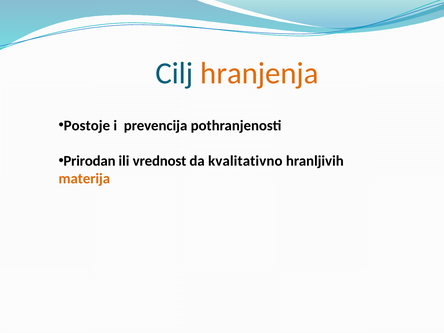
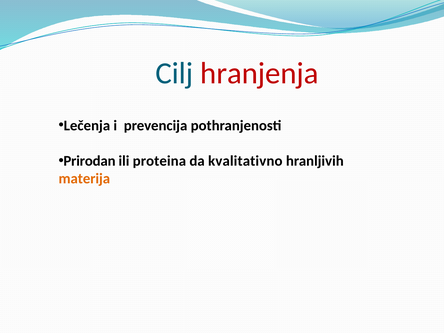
hranjenja colour: orange -> red
Postoje: Postoje -> Lečenja
vrednost: vrednost -> proteina
